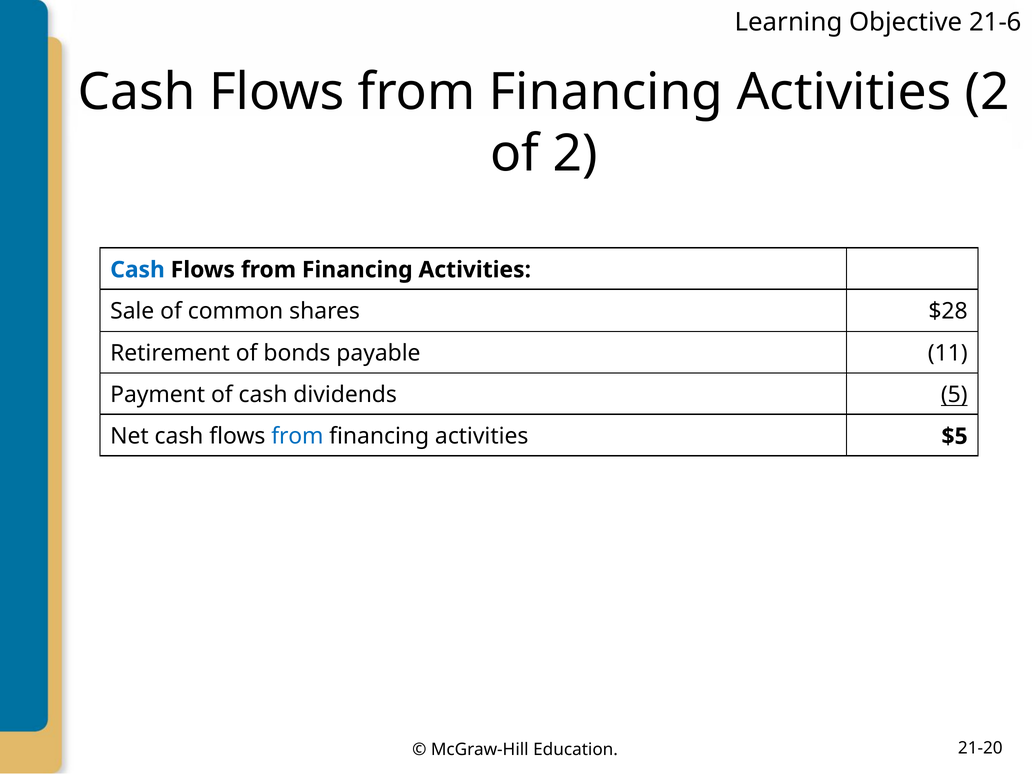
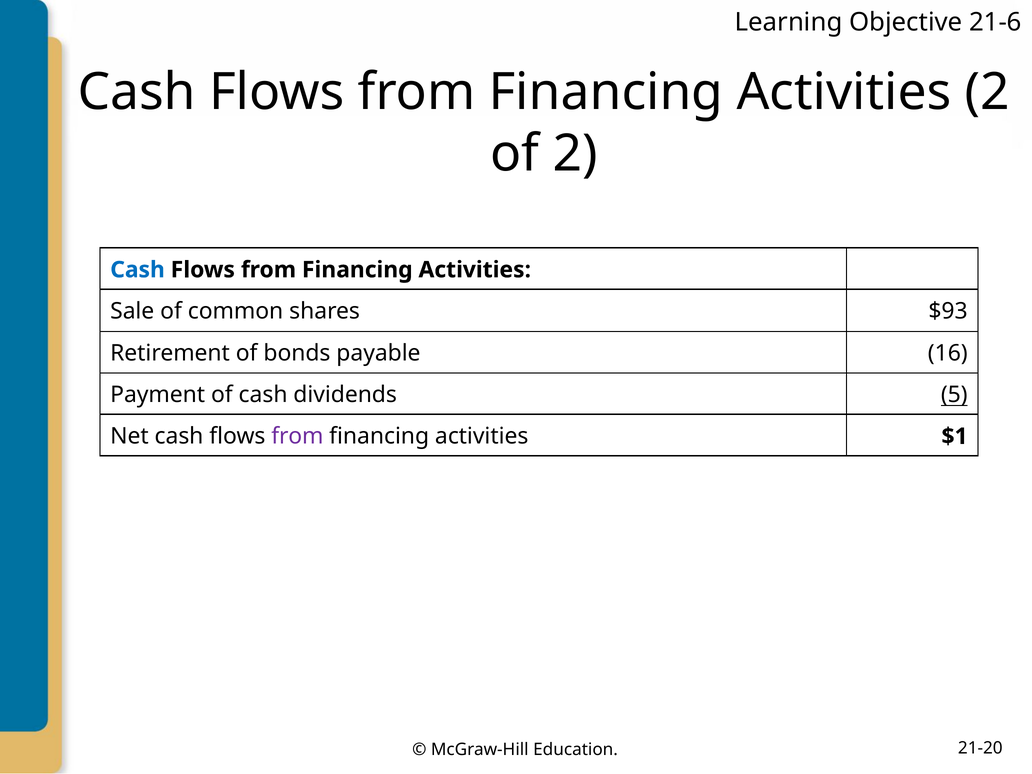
$28: $28 -> $93
11: 11 -> 16
from at (297, 436) colour: blue -> purple
$5: $5 -> $1
